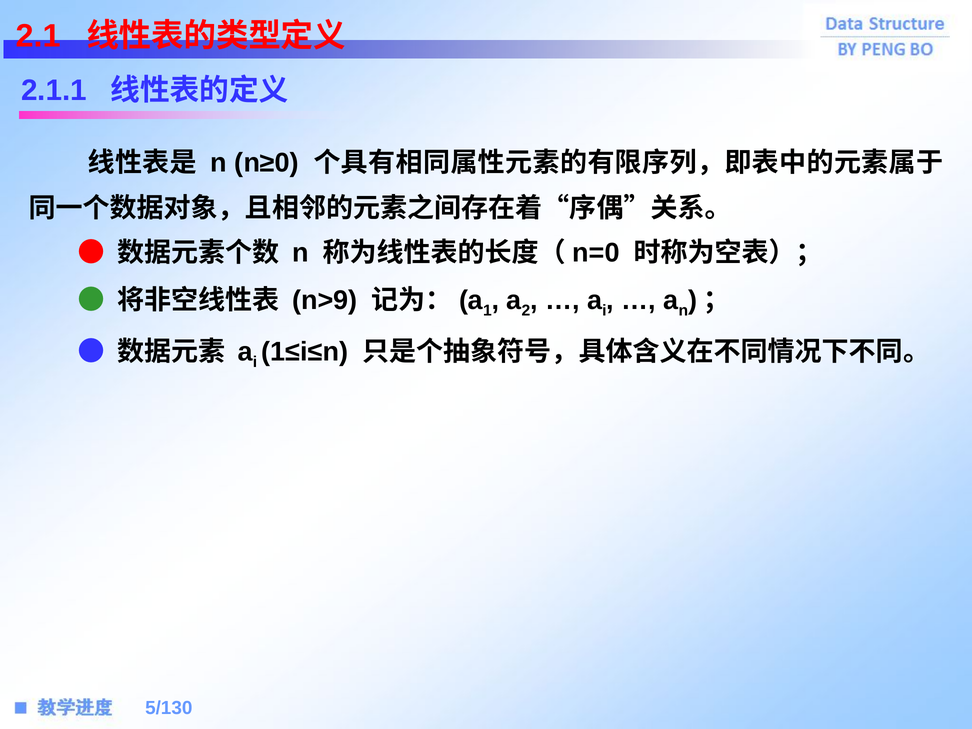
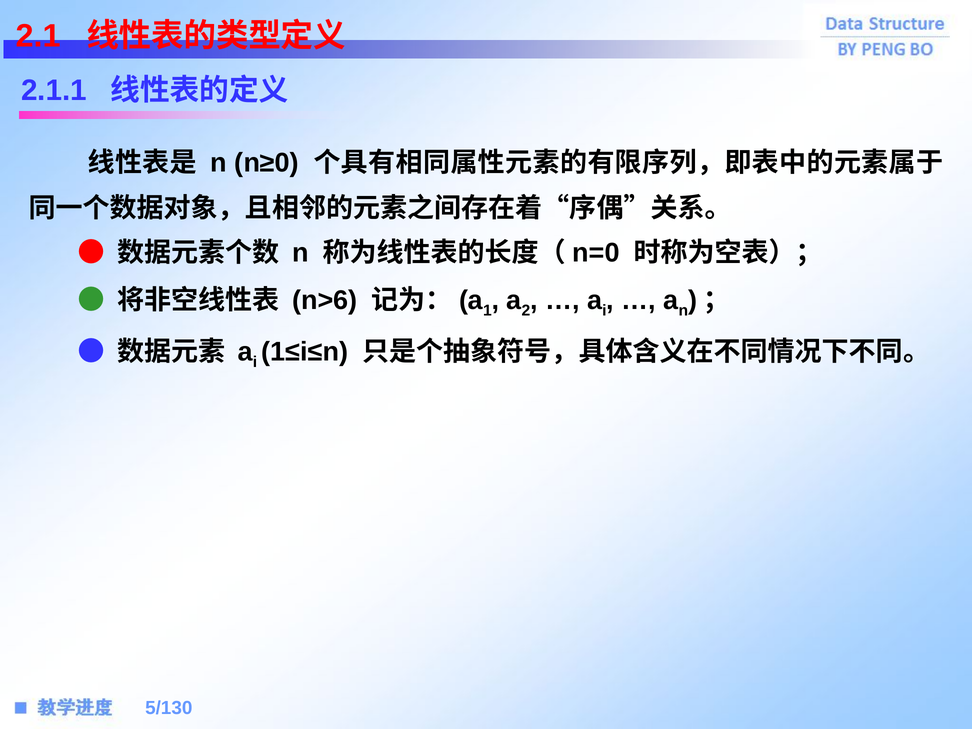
n>9: n>9 -> n>6
